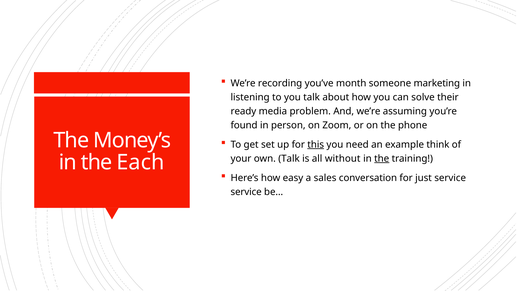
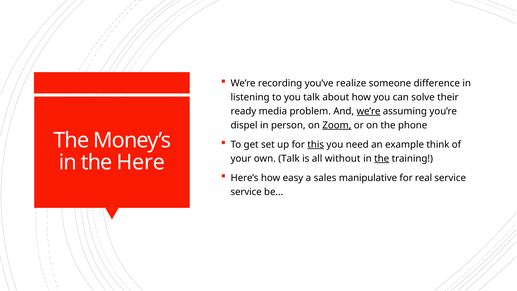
month: month -> realize
marketing: marketing -> difference
we’re at (368, 111) underline: none -> present
found: found -> dispel
Zoom underline: none -> present
Each: Each -> Here
conversation: conversation -> manipulative
just: just -> real
